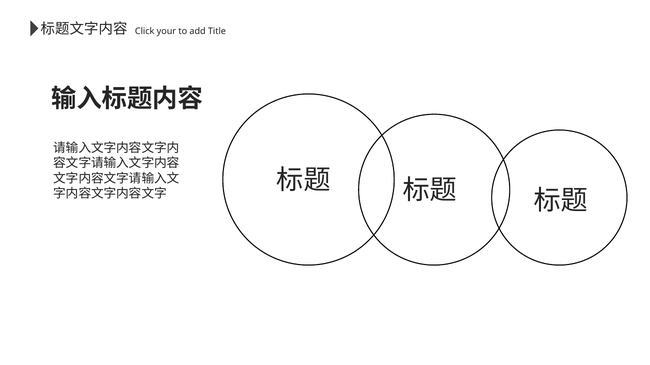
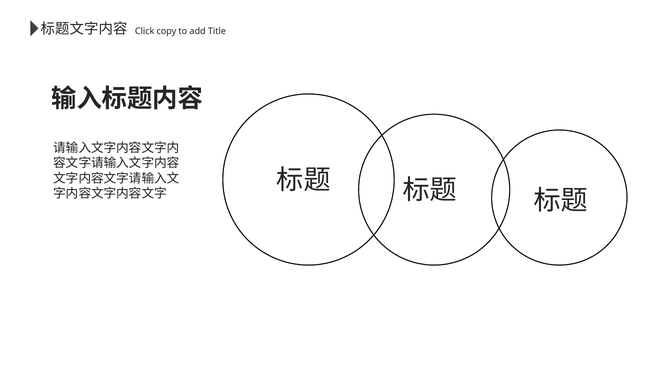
your: your -> copy
